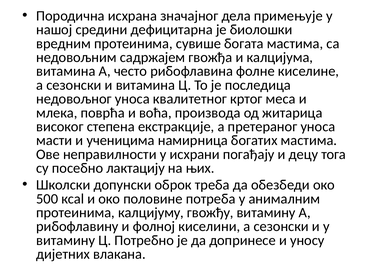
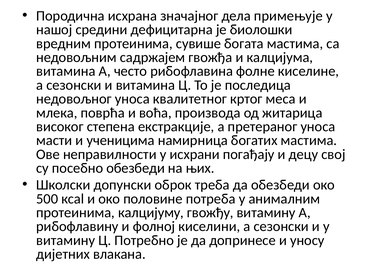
тога: тога -> свој
посебно лактацију: лактацију -> обезбеди
